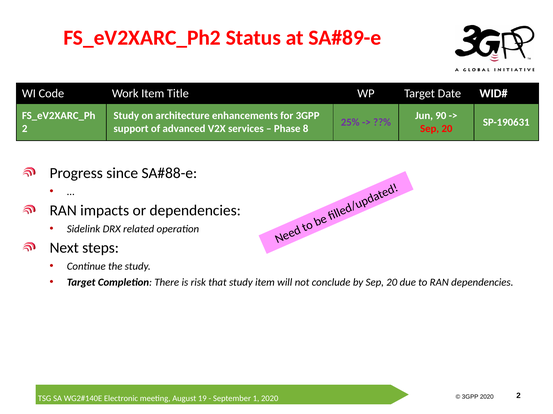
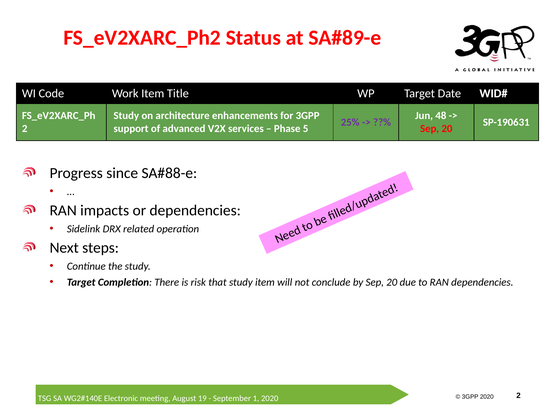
90: 90 -> 48
8: 8 -> 5
